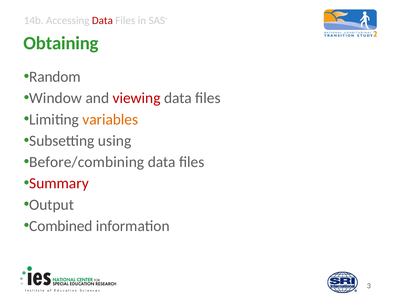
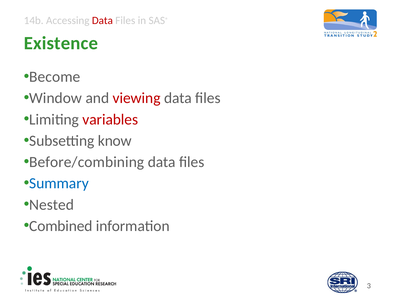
Obtaining: Obtaining -> Existence
Random: Random -> Become
variables colour: orange -> red
using: using -> know
Summary colour: red -> blue
Output: Output -> Nested
